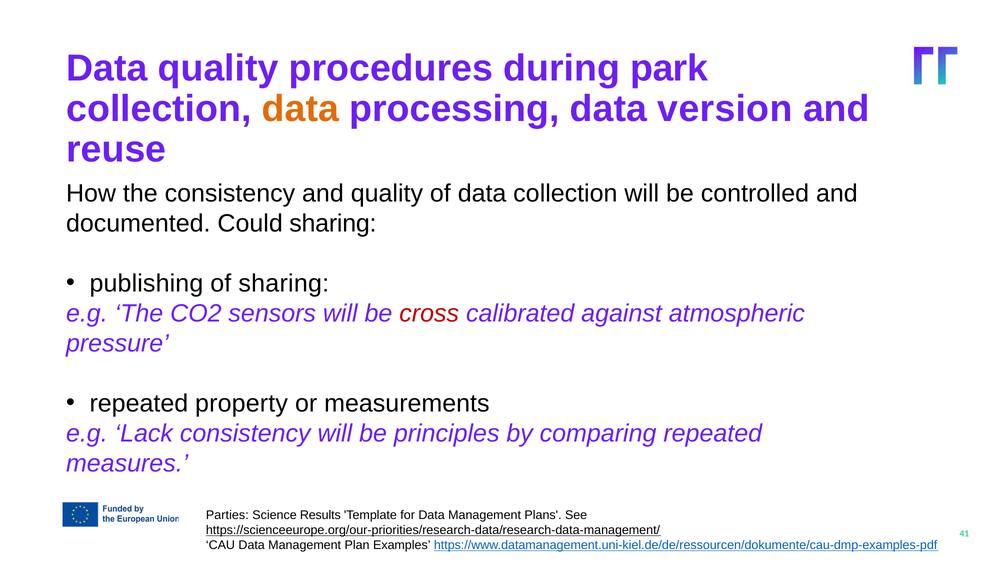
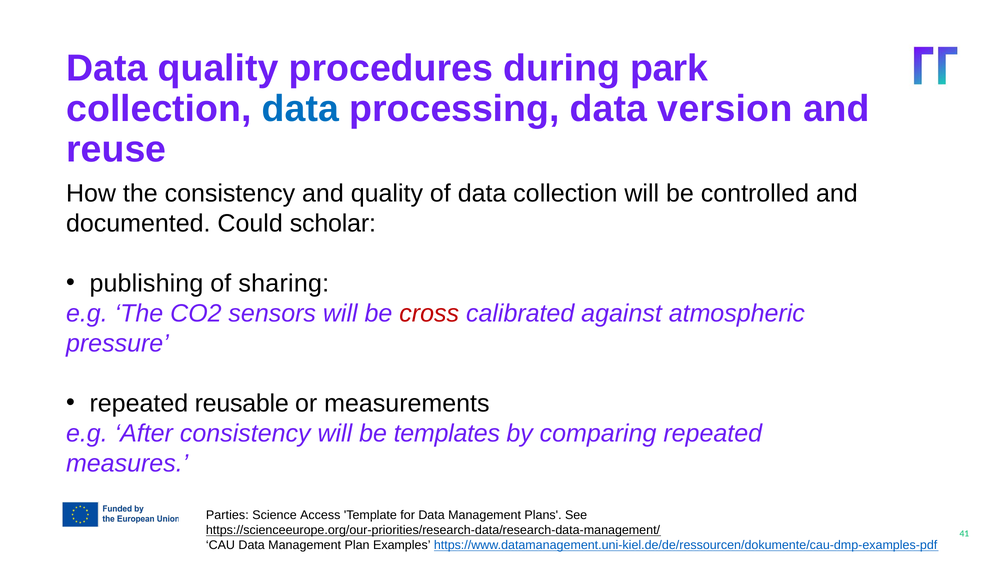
data at (300, 109) colour: orange -> blue
Could sharing: sharing -> scholar
property: property -> reusable
Lack: Lack -> After
principles: principles -> templates
Results: Results -> Access
